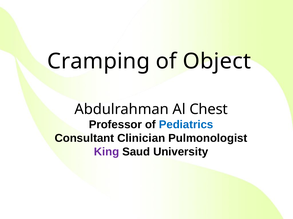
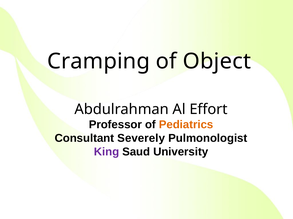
Chest: Chest -> Effort
Pediatrics colour: blue -> orange
Clinician: Clinician -> Severely
